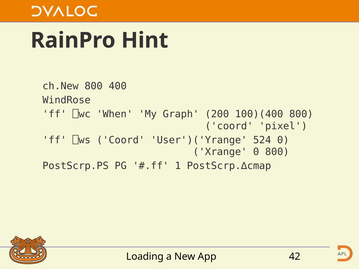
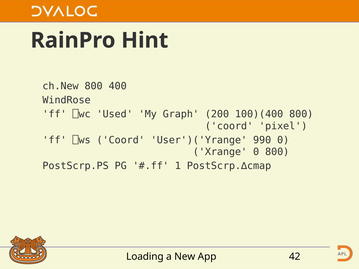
When: When -> Used
524: 524 -> 990
